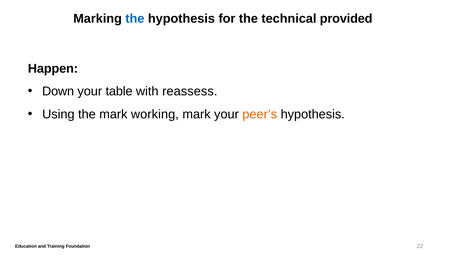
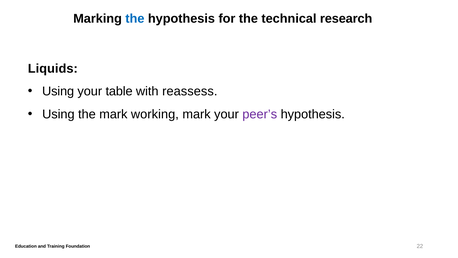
provided: provided -> research
Happen: Happen -> Liquids
Down at (58, 91): Down -> Using
peer’s colour: orange -> purple
